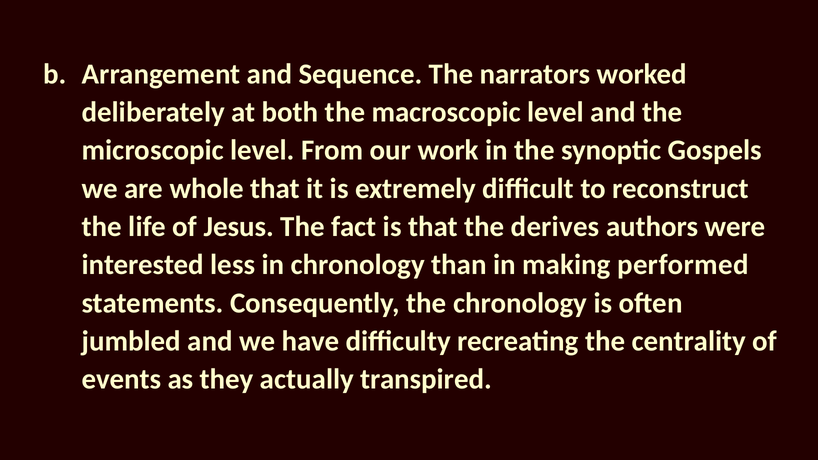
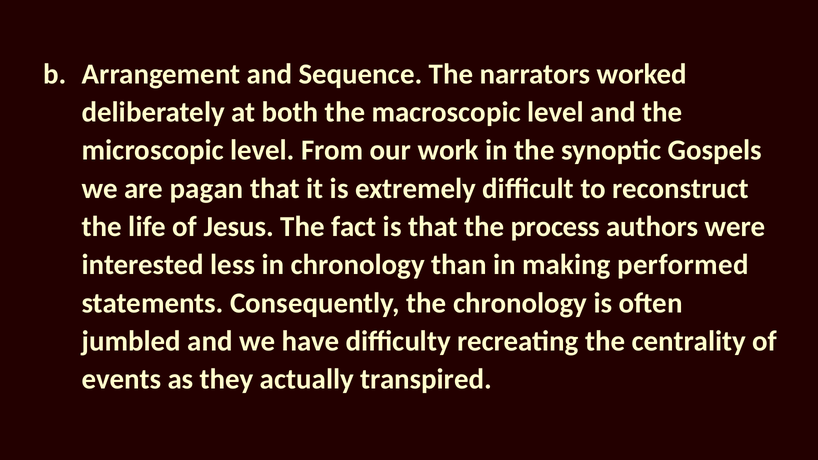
whole: whole -> pagan
derives: derives -> process
